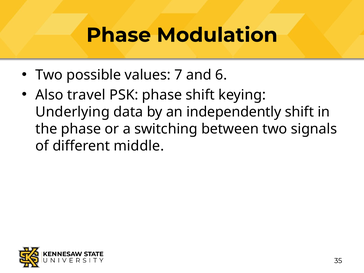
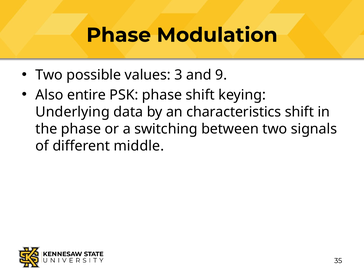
7: 7 -> 3
6: 6 -> 9
travel: travel -> entire
independently: independently -> characteristics
